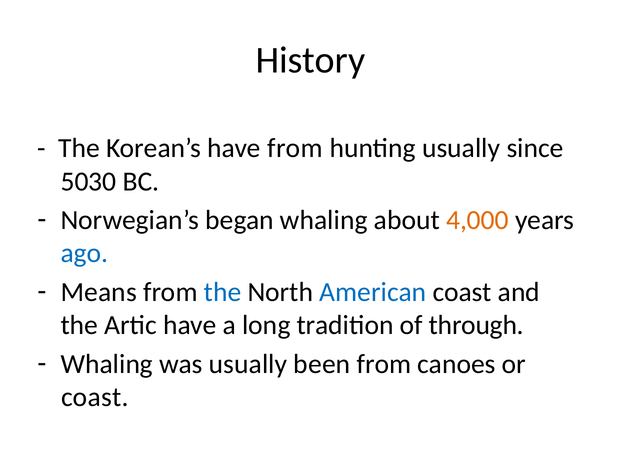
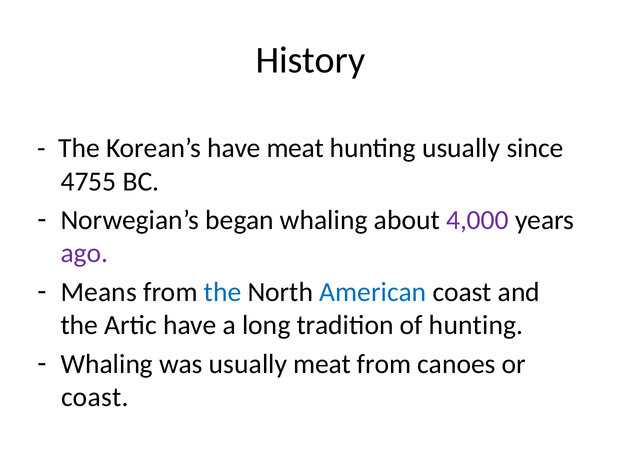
have from: from -> meat
5030: 5030 -> 4755
4,000 colour: orange -> purple
ago colour: blue -> purple
of through: through -> hunting
usually been: been -> meat
